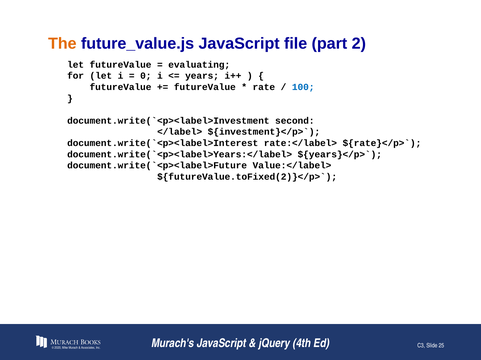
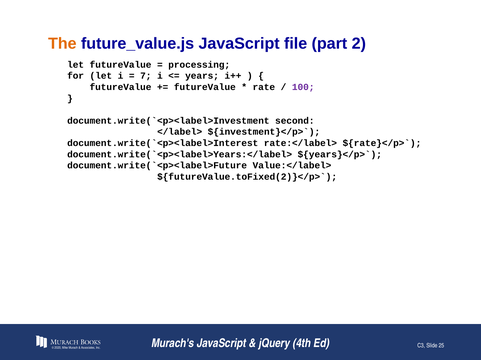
evaluating: evaluating -> processing
0: 0 -> 7
100 colour: blue -> purple
